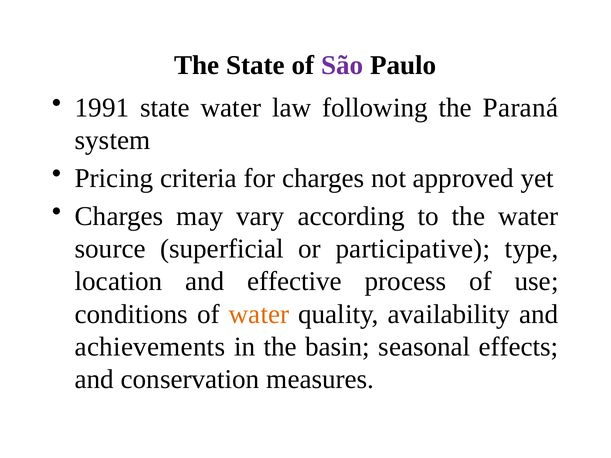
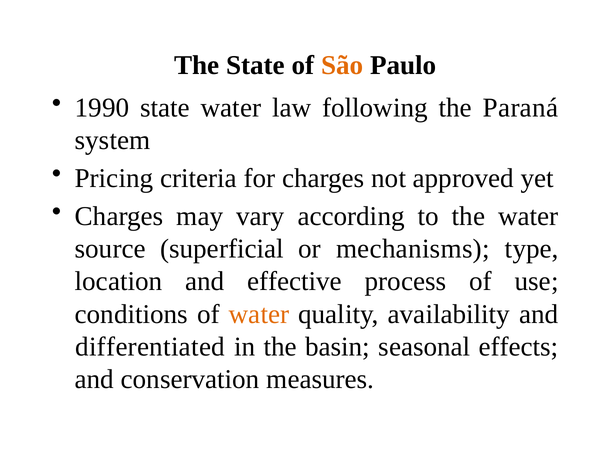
São colour: purple -> orange
1991: 1991 -> 1990
participative: participative -> mechanisms
achievements: achievements -> differentiated
